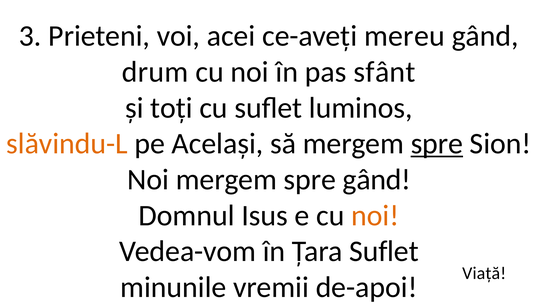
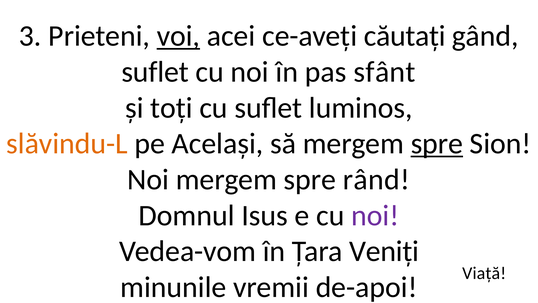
voi underline: none -> present
mereu: mereu -> căutați
drum at (155, 72): drum -> suflet
spre gând: gând -> rând
noi at (375, 215) colour: orange -> purple
Țara Suflet: Suflet -> Veniți
